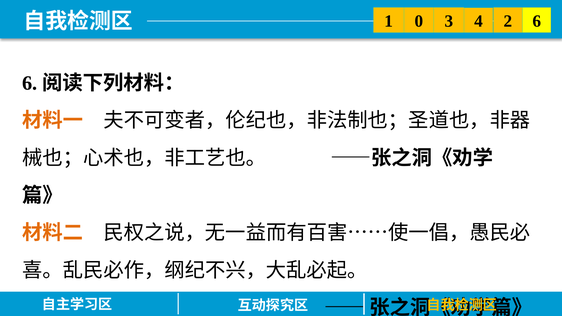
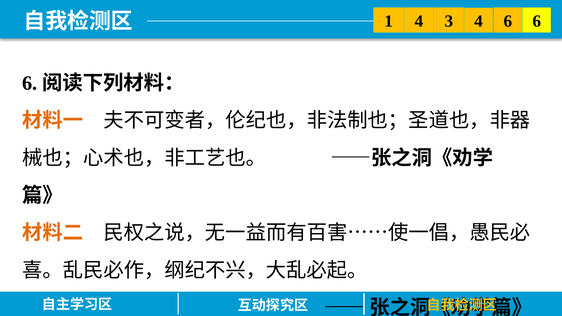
1 0: 0 -> 4
3 2: 2 -> 6
